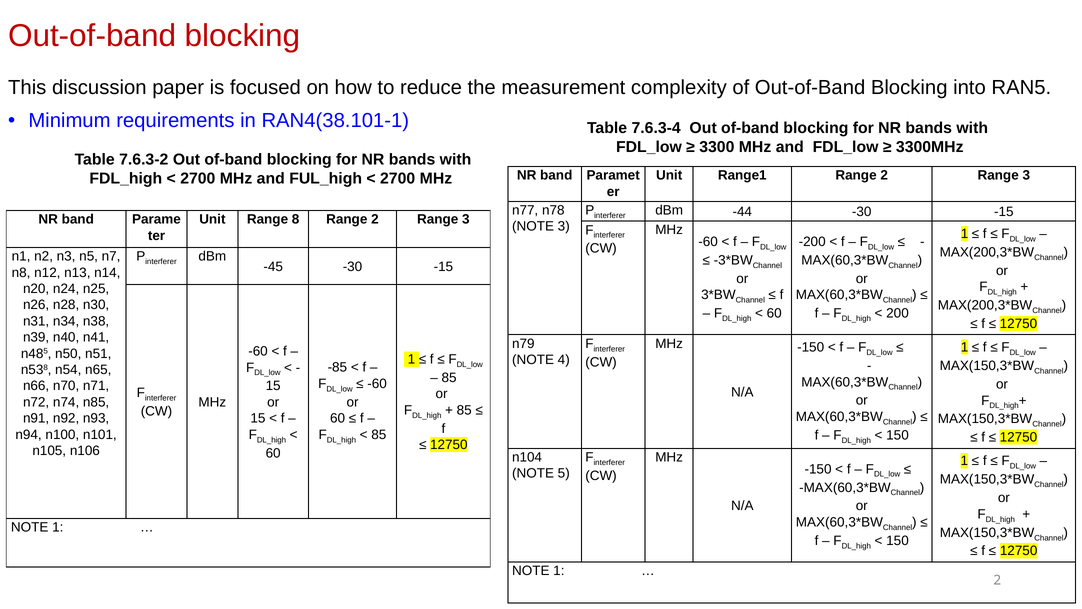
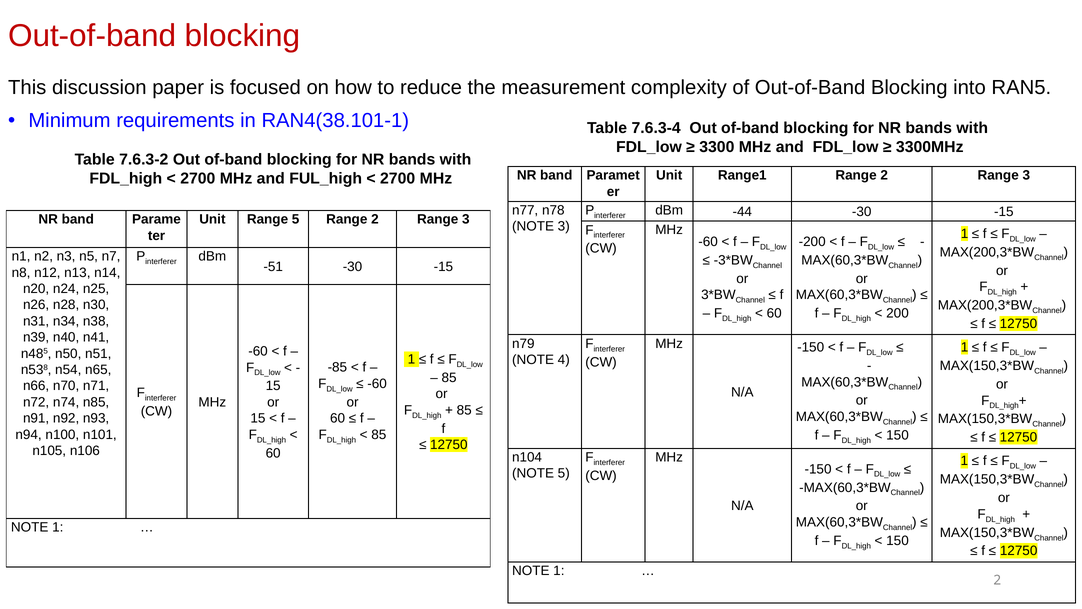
Range 8: 8 -> 5
-45: -45 -> -51
